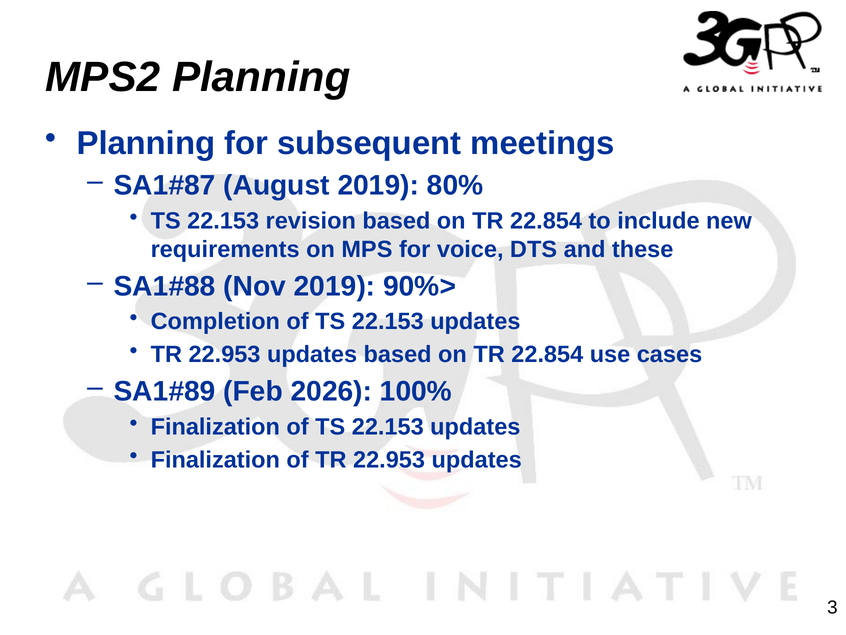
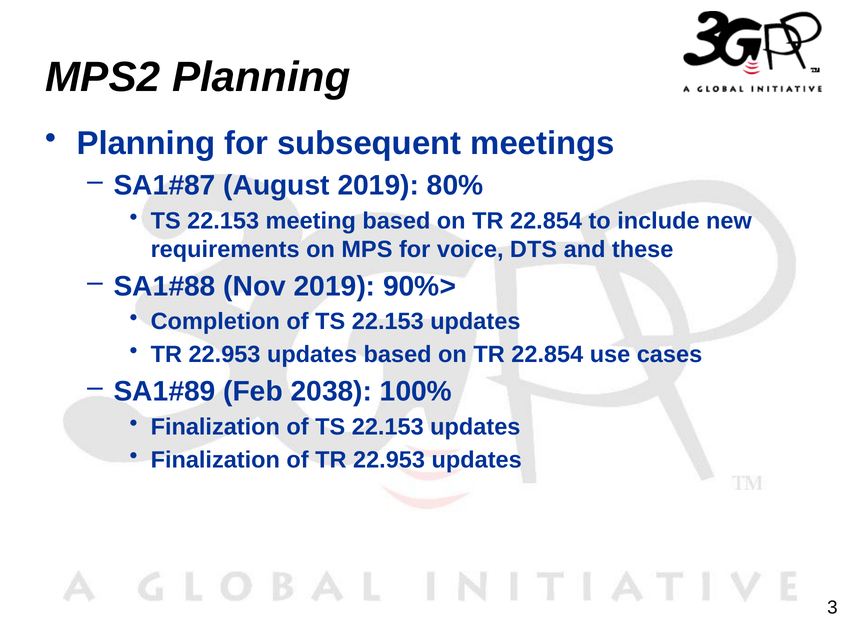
revision: revision -> meeting
2026: 2026 -> 2038
